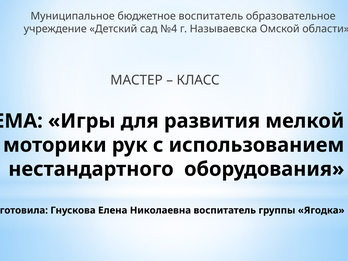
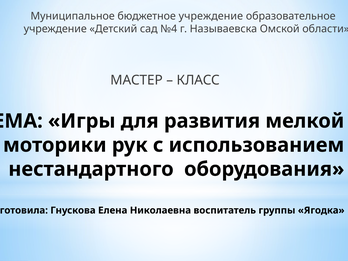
бюджетное воспитатель: воспитатель -> учреждение
